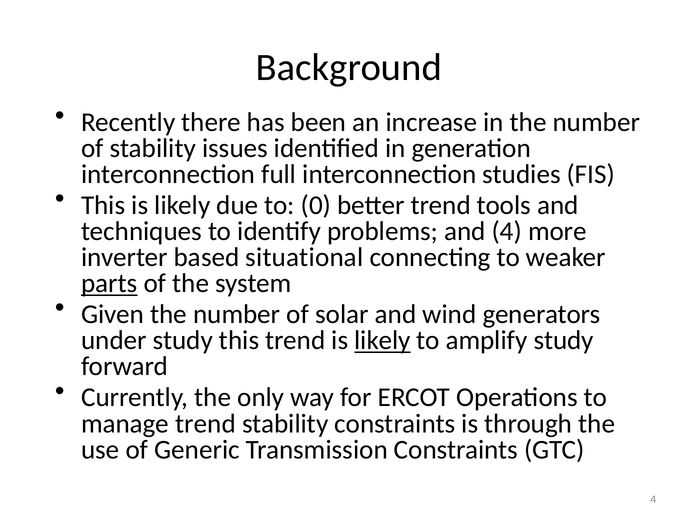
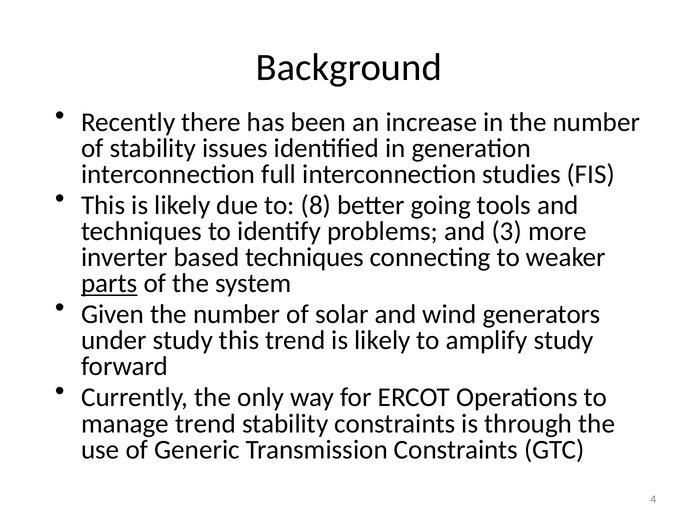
0: 0 -> 8
better trend: trend -> going
and 4: 4 -> 3
based situational: situational -> techniques
likely at (382, 341) underline: present -> none
